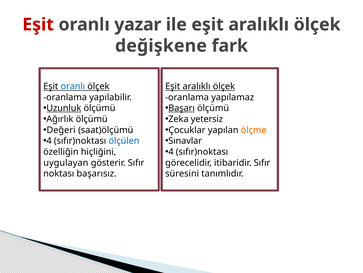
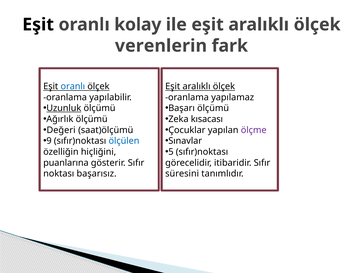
Eşit at (38, 25) colour: red -> black
yazar: yazar -> kolay
değişkene: değişkene -> verenlerin
Başarı underline: present -> none
yetersiz: yetersiz -> kısacası
ölçme colour: orange -> purple
4 at (49, 141): 4 -> 9
4 at (171, 151): 4 -> 5
uygulayan: uygulayan -> puanlarına
